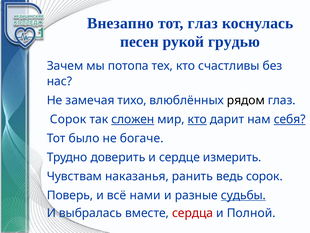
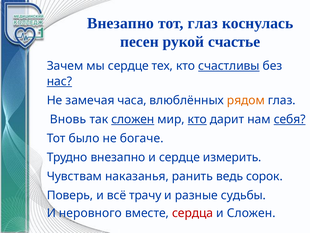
грудью: грудью -> счастье
мы потопа: потопа -> сердце
счастливы underline: none -> present
нас underline: none -> present
тихо: тихо -> часа
рядом colour: black -> orange
Сорок at (68, 119): Сорок -> Вновь
Трудно доверить: доверить -> внезапно
нами: нами -> трачу
судьбы underline: present -> none
выбралась: выбралась -> неровного
и Полной: Полной -> Сложен
